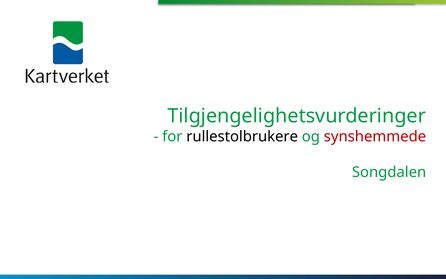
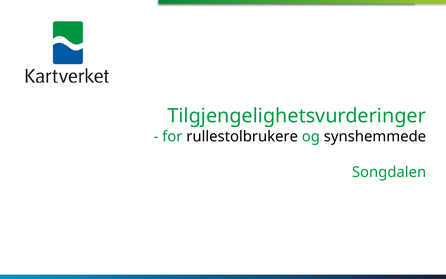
synshemmede colour: red -> black
